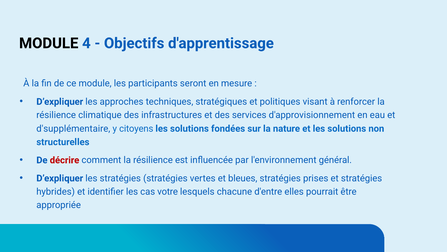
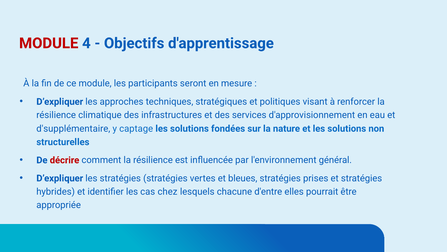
MODULE at (49, 43) colour: black -> red
citoyens: citoyens -> captage
votre: votre -> chez
